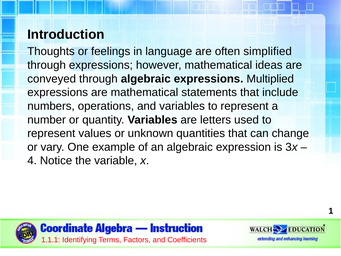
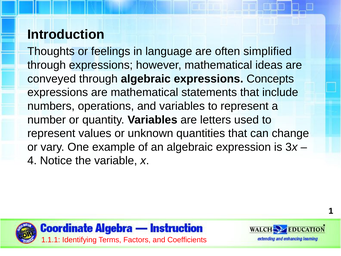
Multiplied: Multiplied -> Concepts
